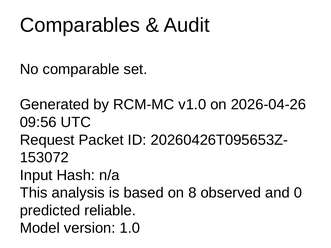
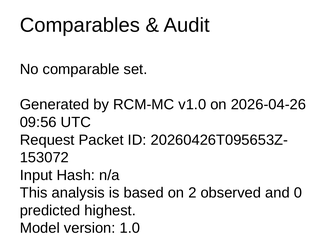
8: 8 -> 2
reliable: reliable -> highest
